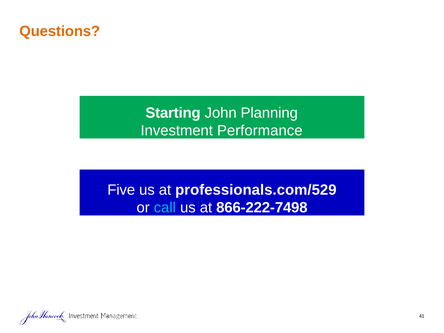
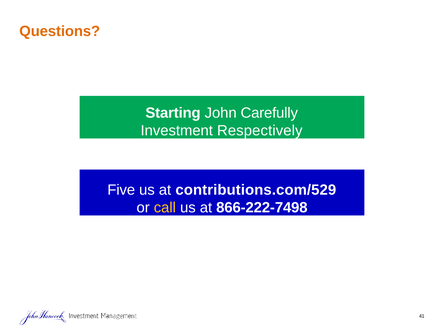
Planning: Planning -> Carefully
Performance: Performance -> Respectively
professionals.com/529: professionals.com/529 -> contributions.com/529
call colour: light blue -> yellow
